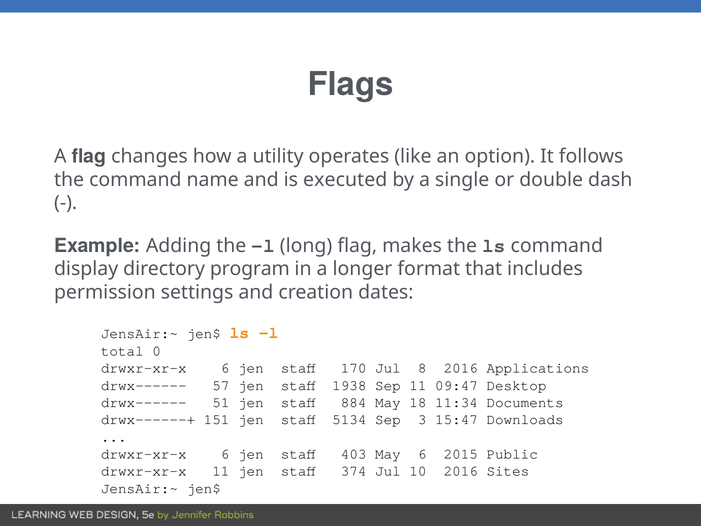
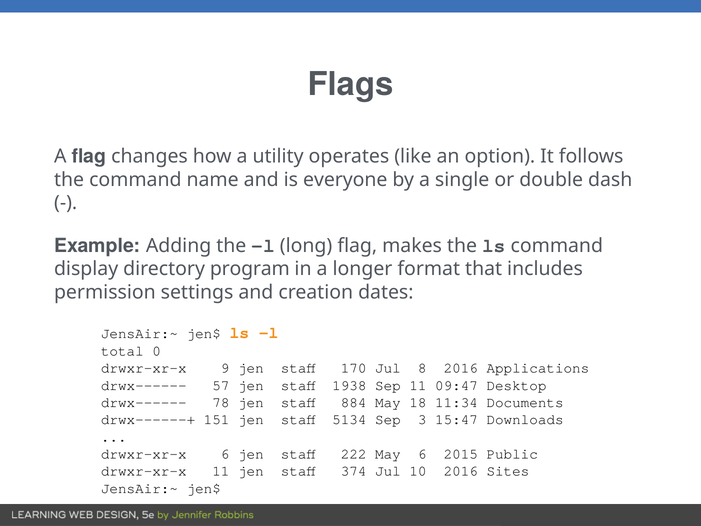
executed: executed -> everyone
6 at (225, 368): 6 -> 9
51: 51 -> 78
403: 403 -> 222
